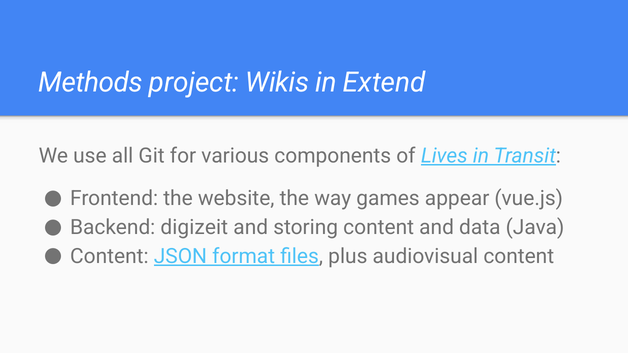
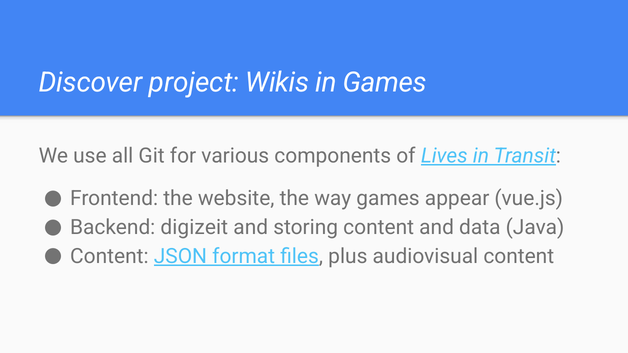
Methods: Methods -> Discover
in Extend: Extend -> Games
